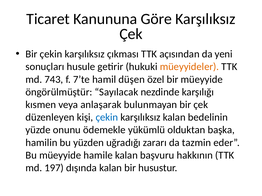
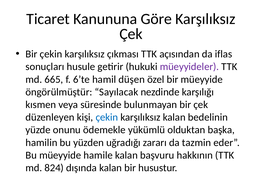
yeni: yeni -> iflas
müeyyideler colour: orange -> purple
743: 743 -> 665
7’te: 7’te -> 6’te
anlaşarak: anlaşarak -> süresinde
197: 197 -> 824
